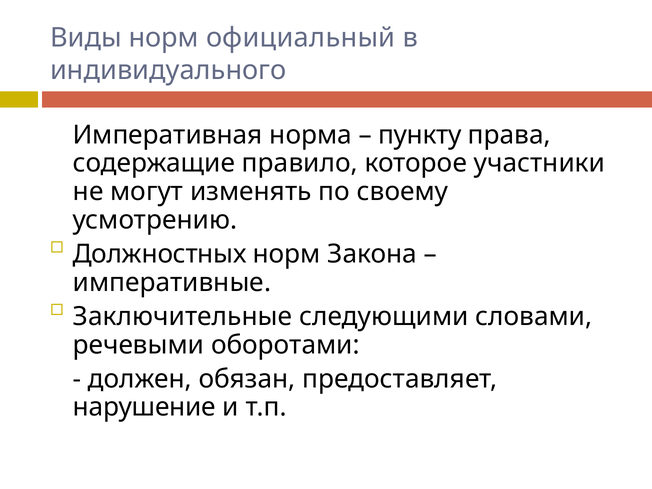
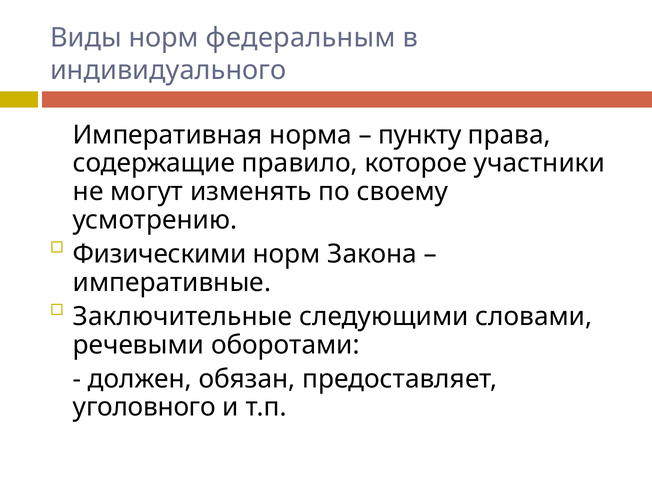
официальный: официальный -> федеральным
Должностных: Должностных -> Физическими
нарушение: нарушение -> уголовного
